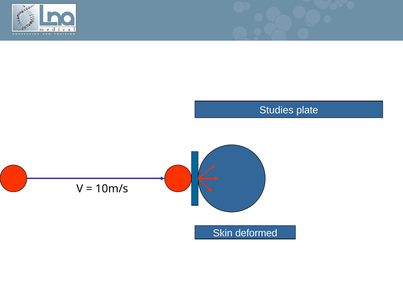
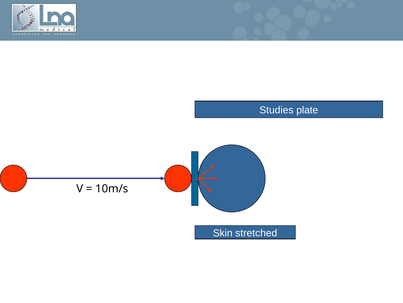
deformed: deformed -> stretched
